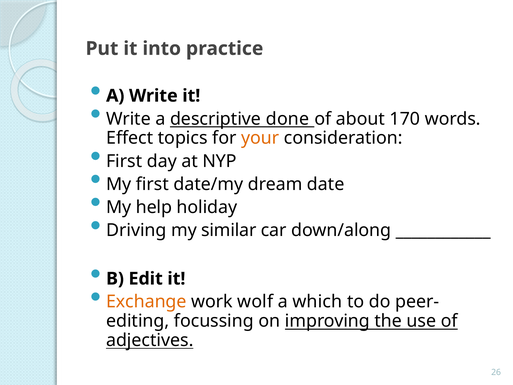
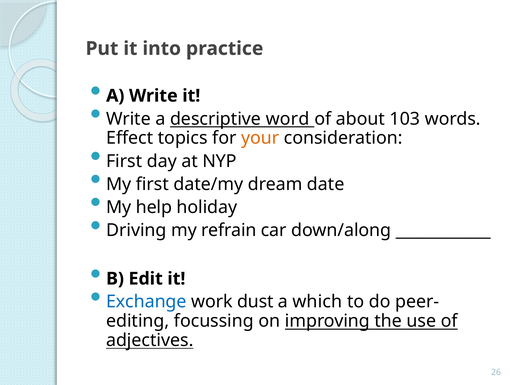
done: done -> word
170: 170 -> 103
similar: similar -> refrain
Exchange colour: orange -> blue
wolf: wolf -> dust
